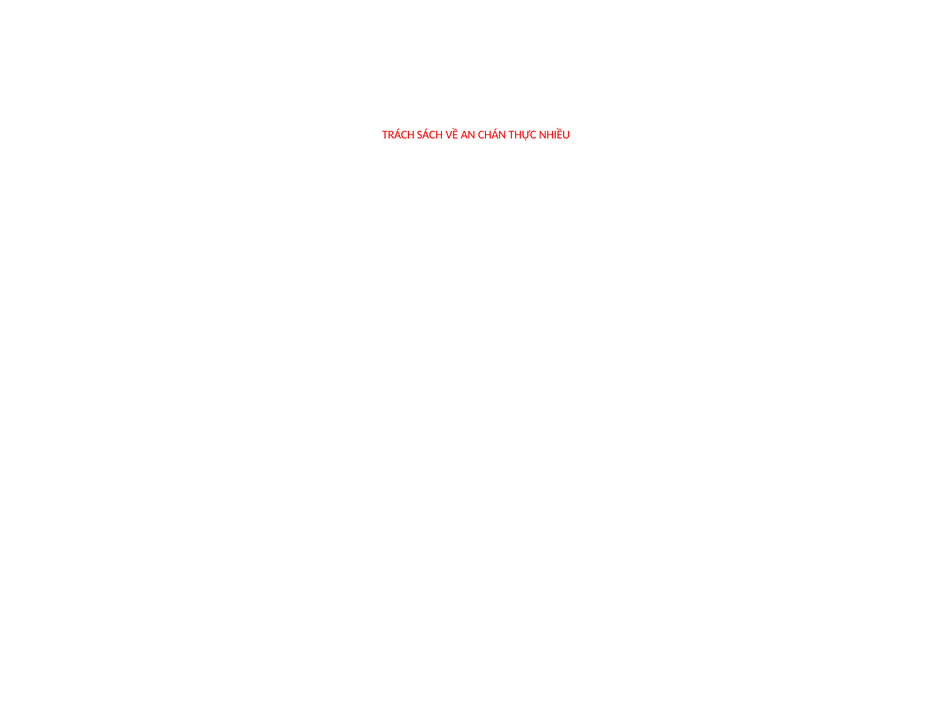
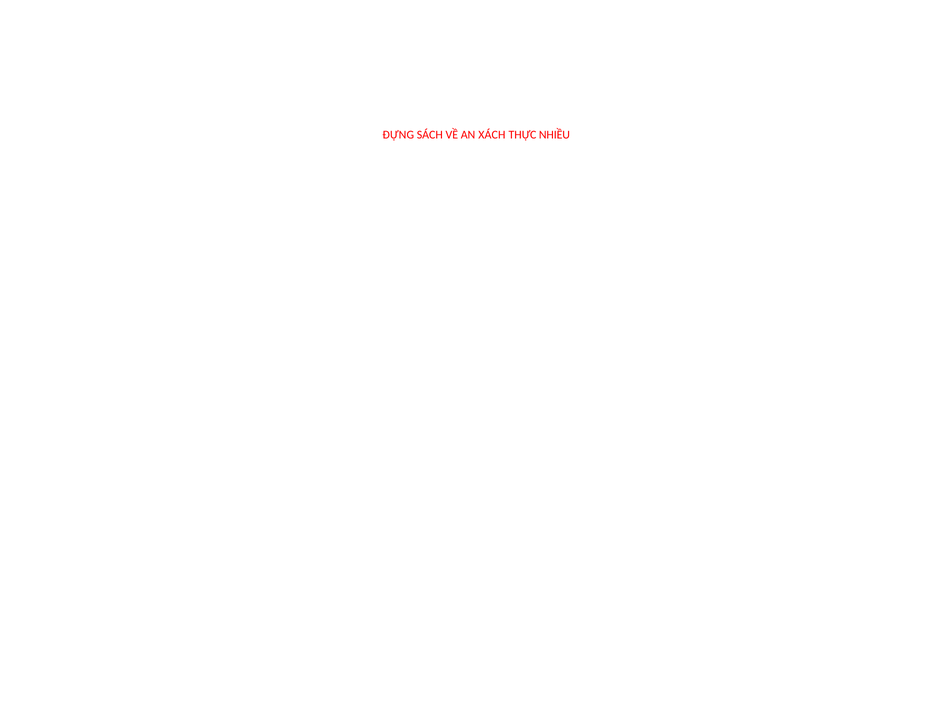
TRÁCH: TRÁCH -> ĐỰNG
CHÁN: CHÁN -> XÁCH
